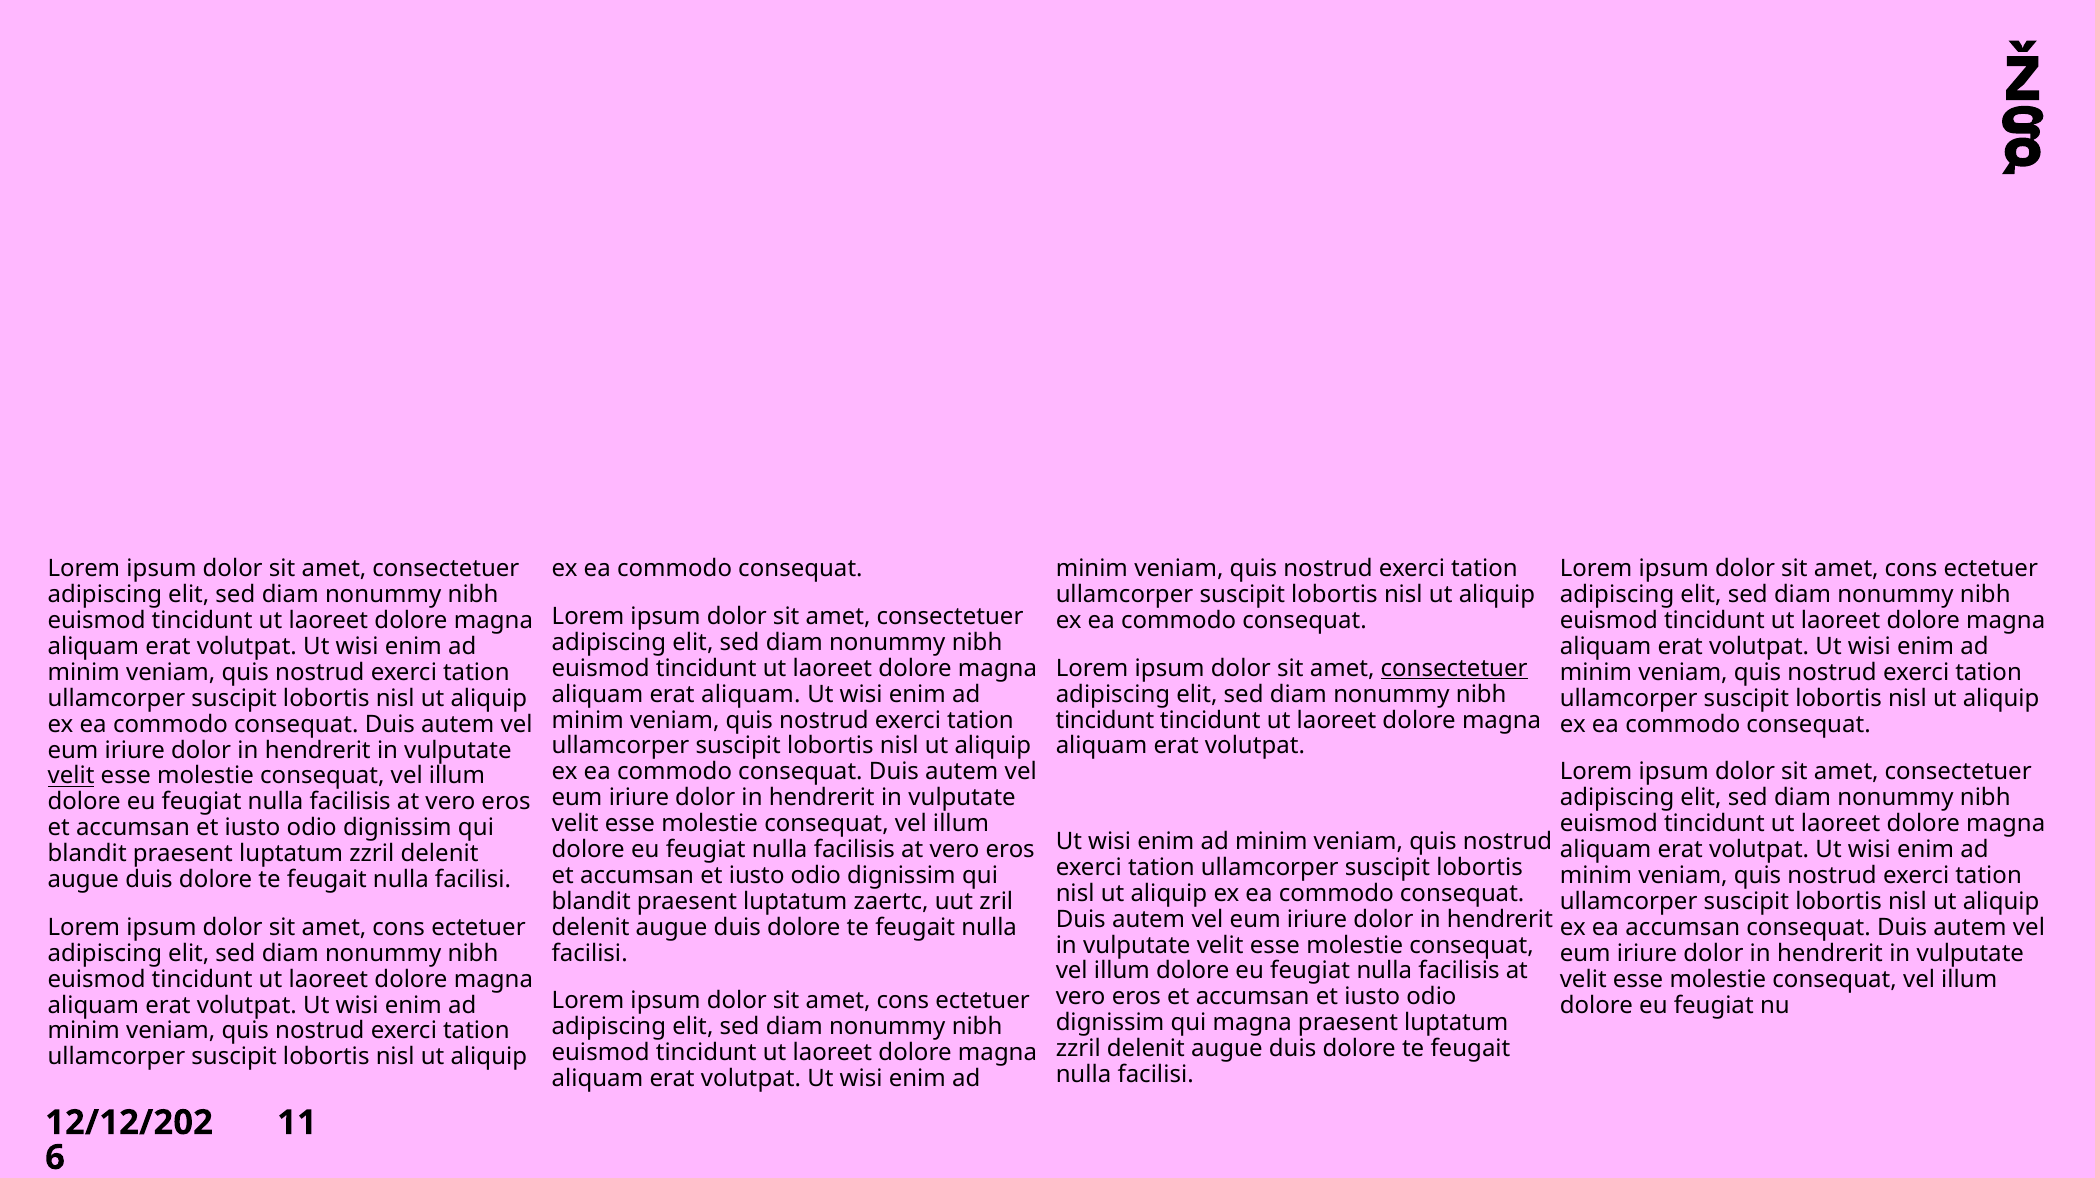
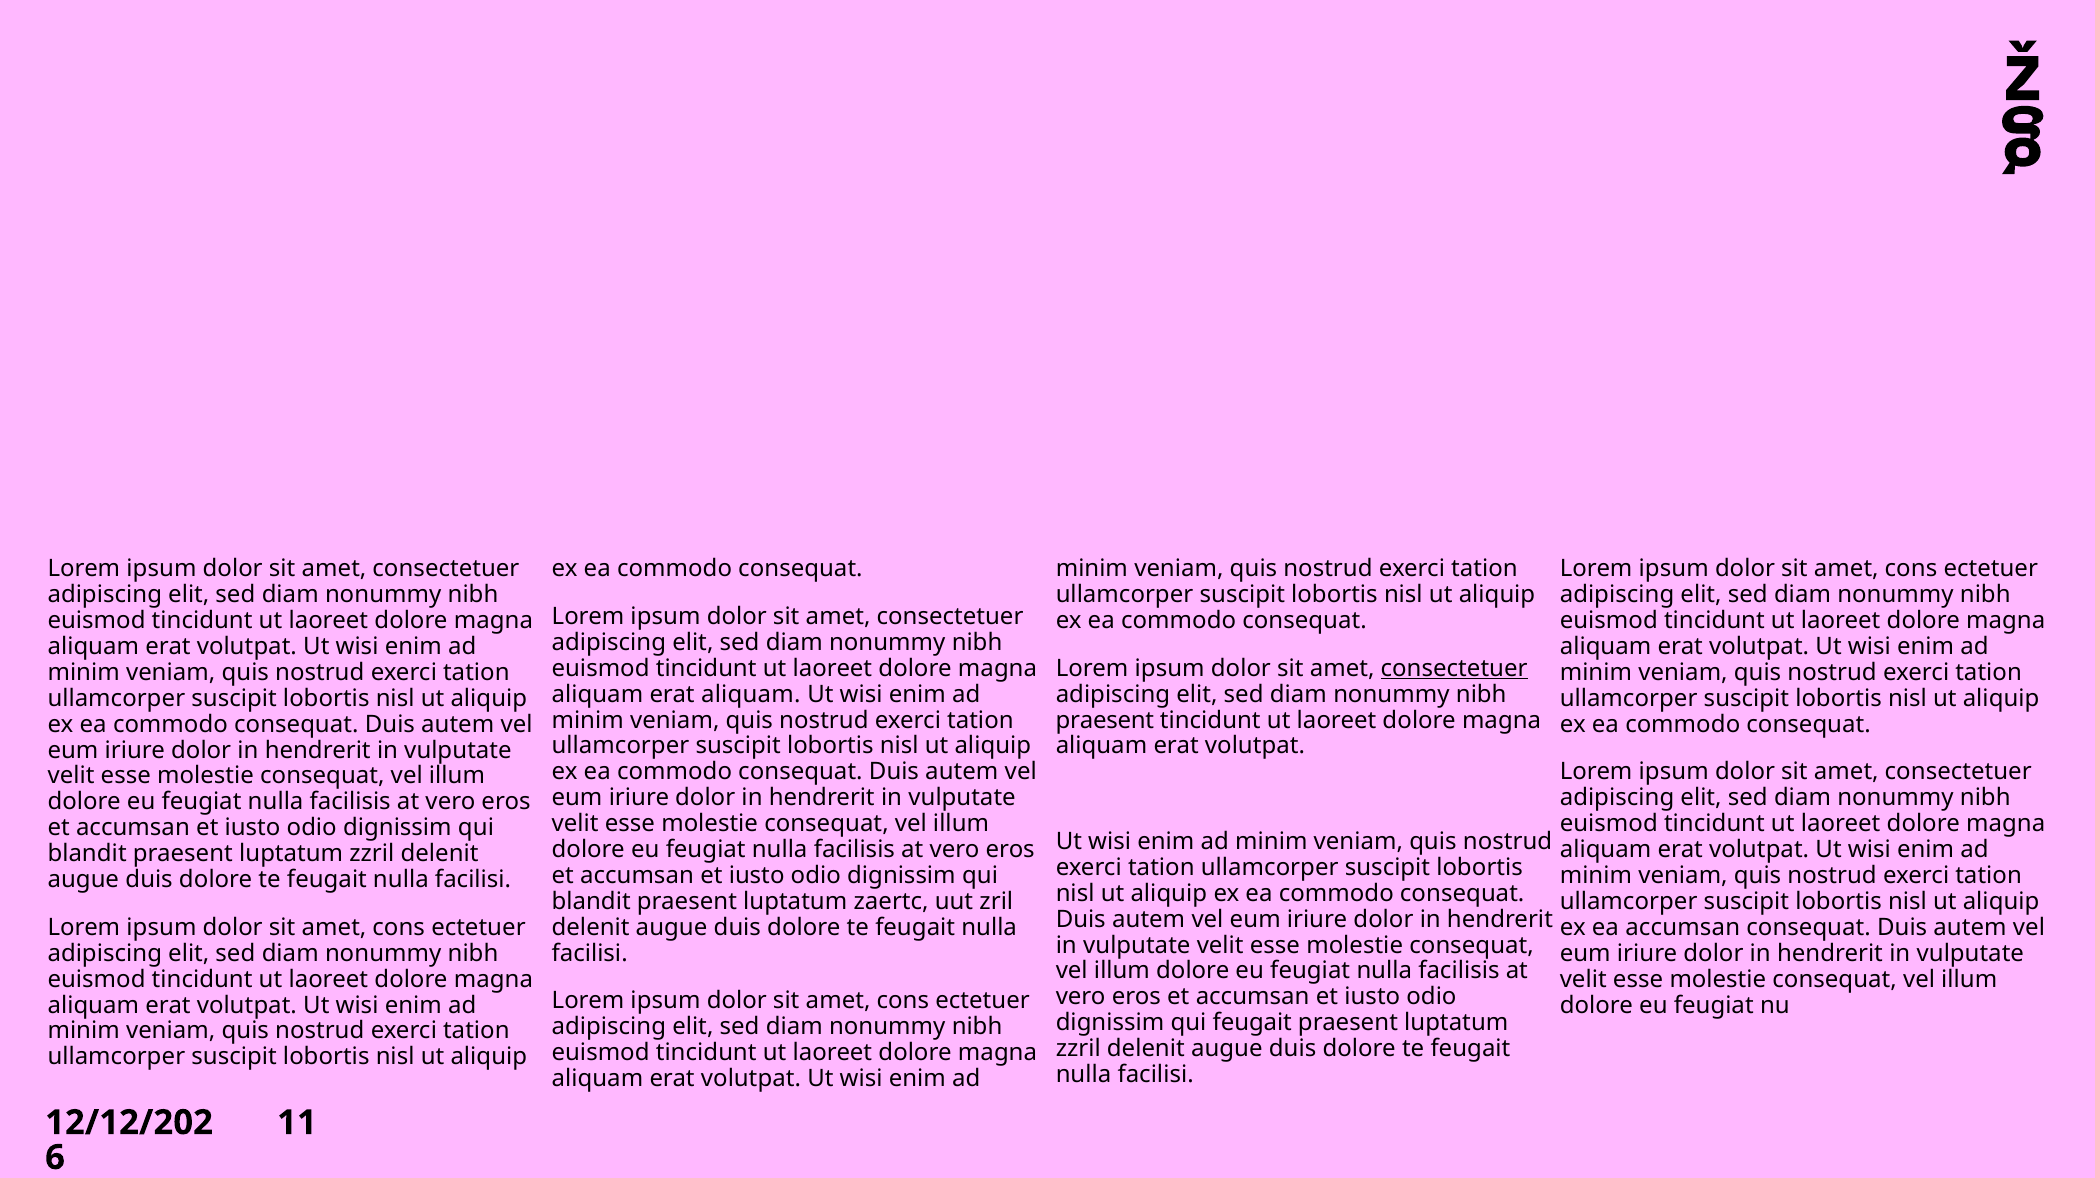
tincidunt at (1105, 720): tincidunt -> praesent
velit at (71, 776) underline: present -> none
qui magna: magna -> feugait
